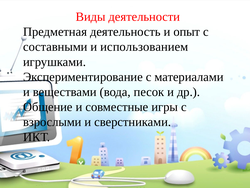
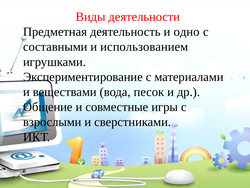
опыт: опыт -> одно
